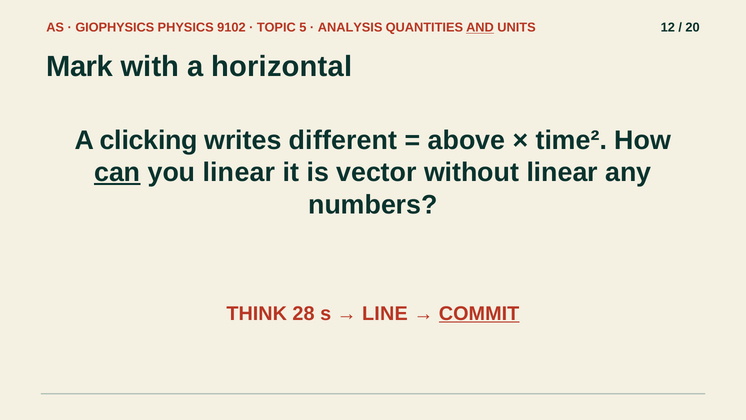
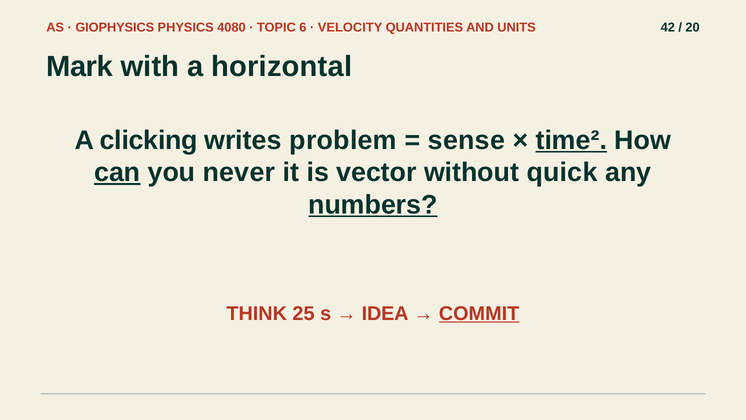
9102: 9102 -> 4080
5: 5 -> 6
ANALYSIS: ANALYSIS -> VELOCITY
AND underline: present -> none
12: 12 -> 42
different: different -> problem
above: above -> sense
time² underline: none -> present
you linear: linear -> never
without linear: linear -> quick
numbers underline: none -> present
28: 28 -> 25
LINE: LINE -> IDEA
